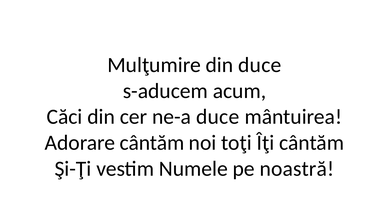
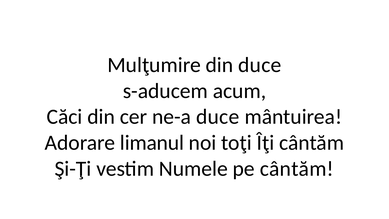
Adorare cântăm: cântăm -> limanul
pe noastră: noastră -> cântăm
